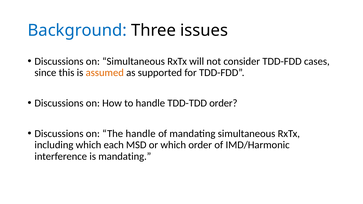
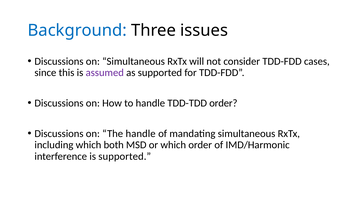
assumed colour: orange -> purple
each: each -> both
is mandating: mandating -> supported
